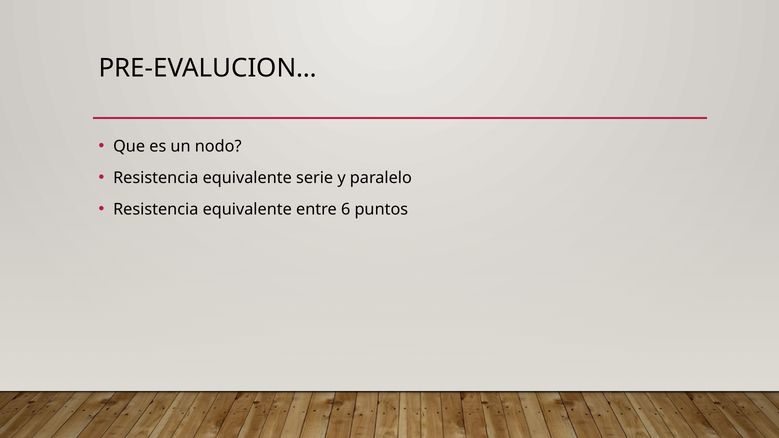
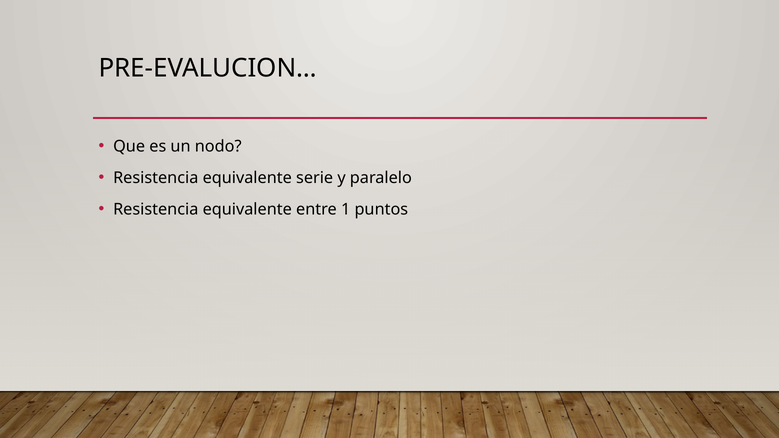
6: 6 -> 1
